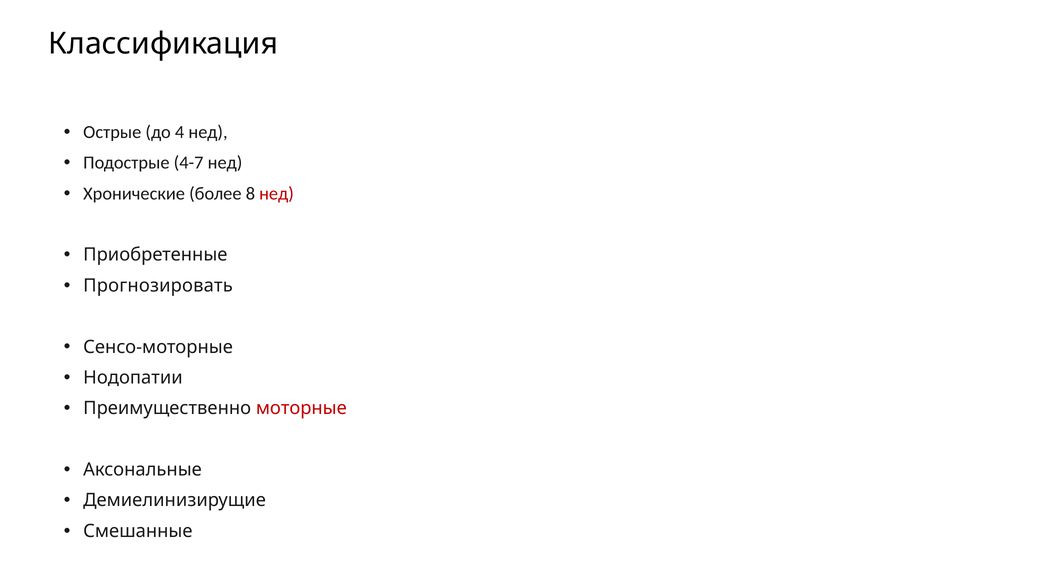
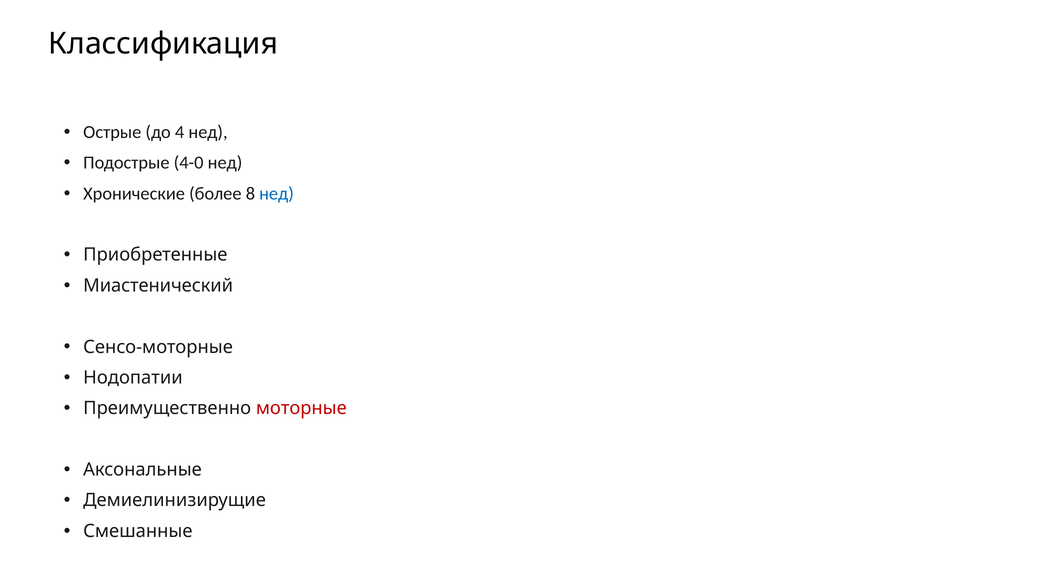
4-7: 4-7 -> 4-0
нед at (277, 193) colour: red -> blue
Прогнозировать: Прогнозировать -> Миастенический
